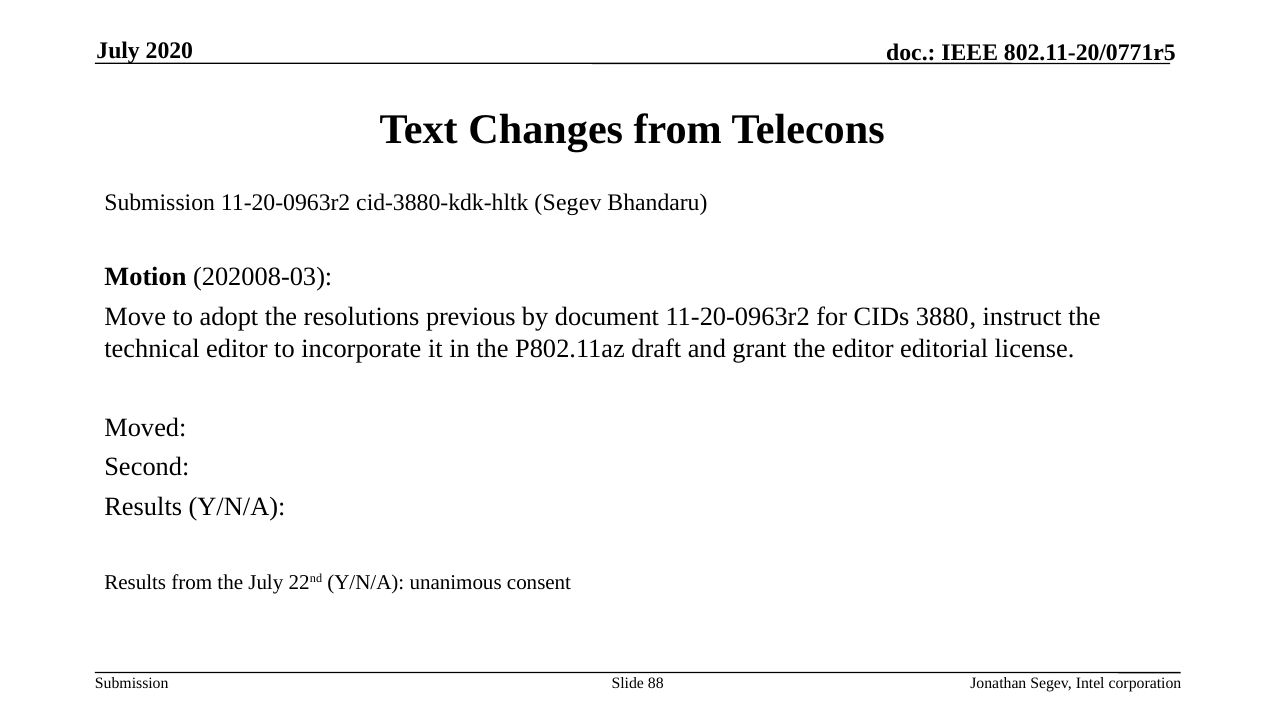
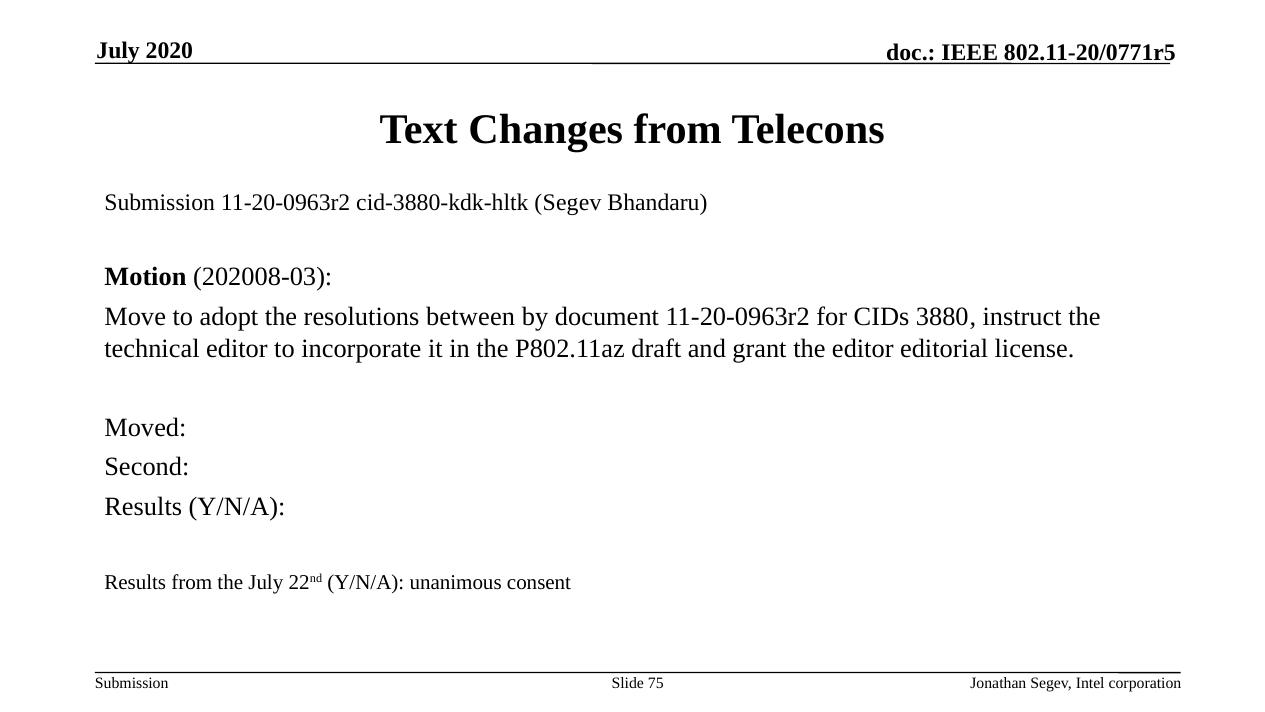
previous: previous -> between
88: 88 -> 75
